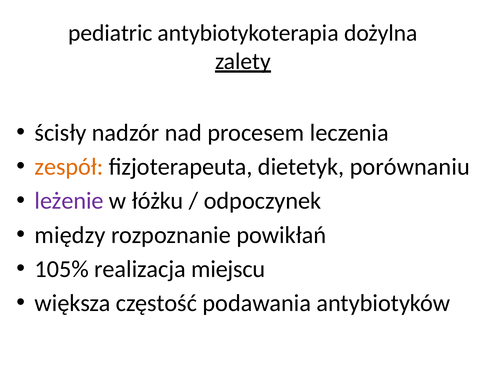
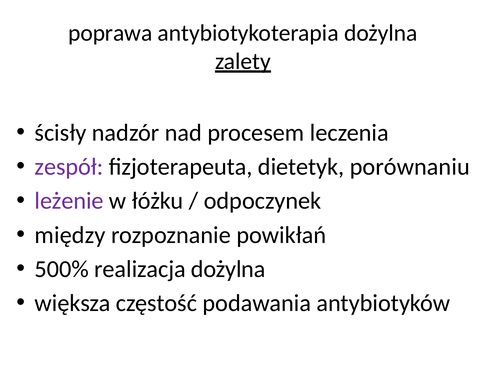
pediatric: pediatric -> poprawa
zespół colour: orange -> purple
105%: 105% -> 500%
realizacja miejscu: miejscu -> dożylna
